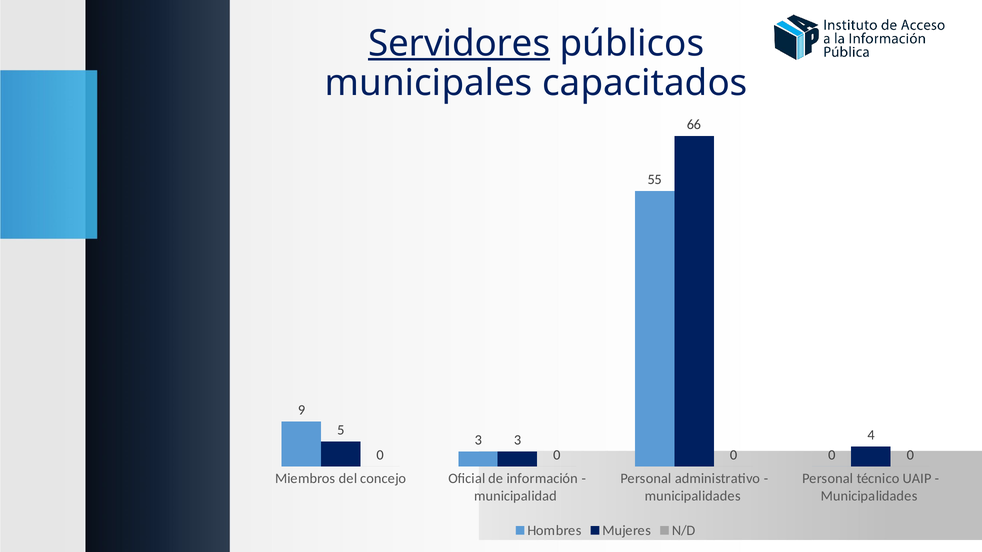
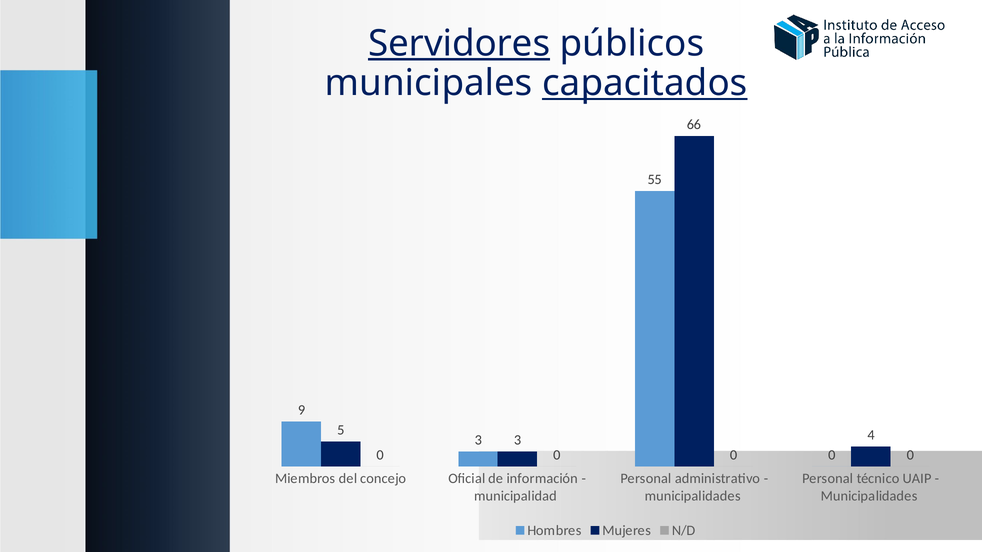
capacitados underline: none -> present
